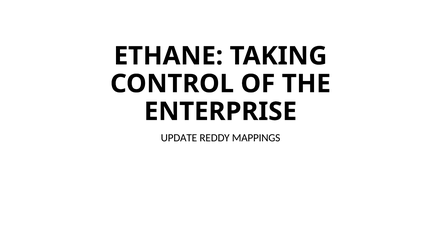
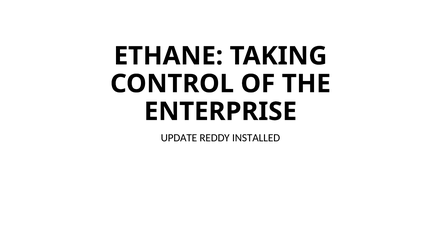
MAPPINGS: MAPPINGS -> INSTALLED
